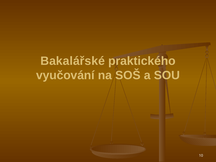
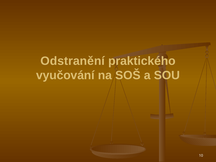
Bakalářské: Bakalářské -> Odstranění
